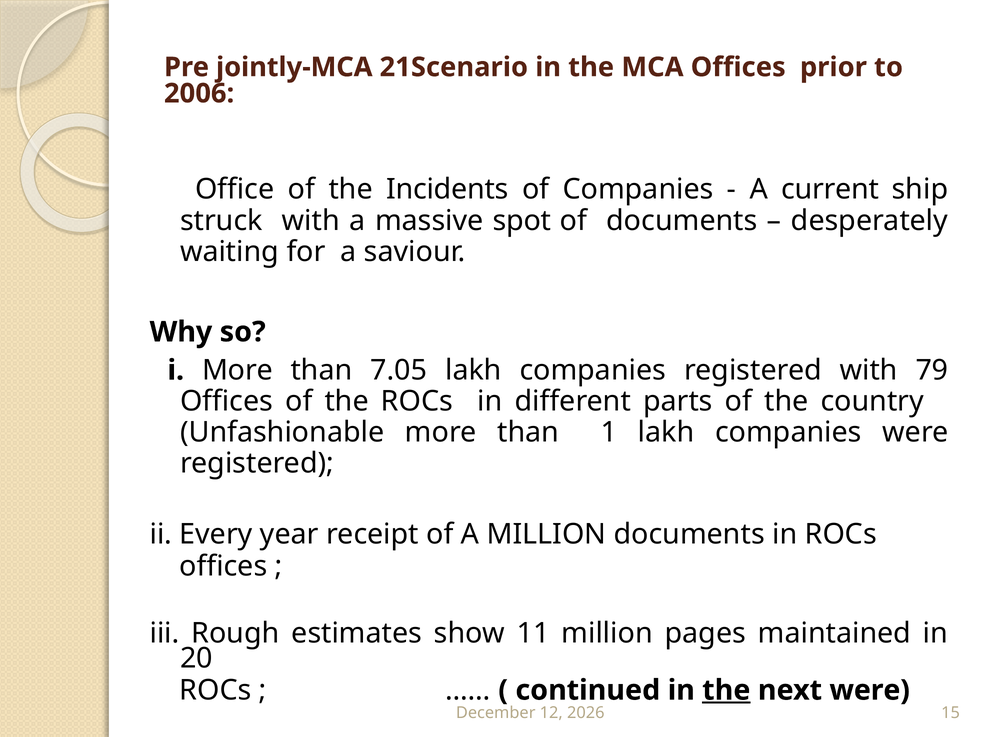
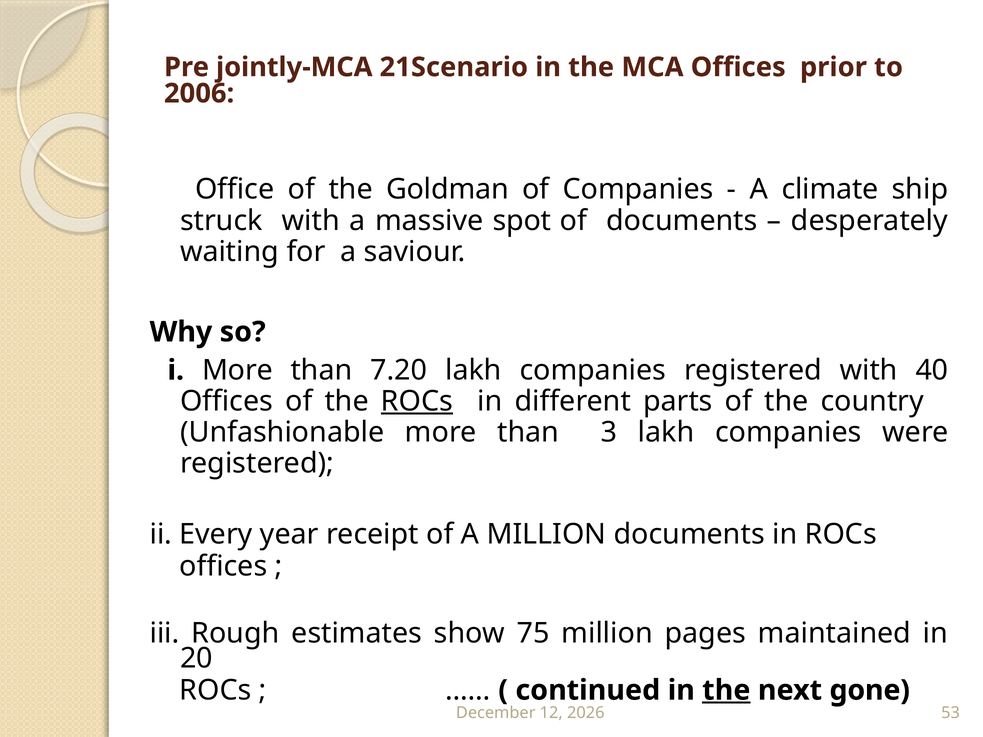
Incidents: Incidents -> Goldman
current: current -> climate
7.05: 7.05 -> 7.20
79: 79 -> 40
ROCs at (417, 401) underline: none -> present
1: 1 -> 3
11: 11 -> 75
next were: were -> gone
15: 15 -> 53
